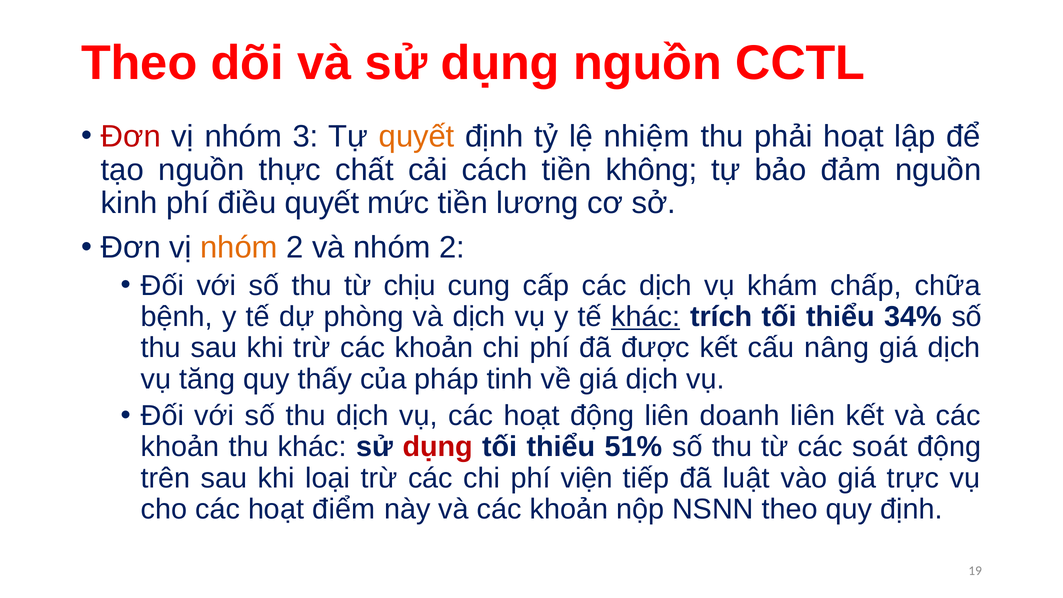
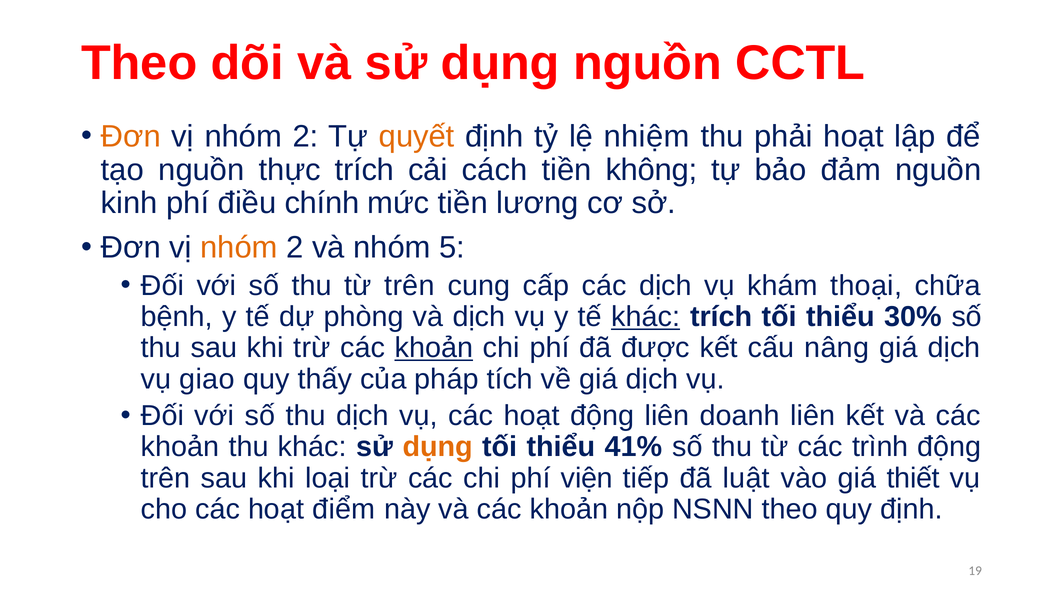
Đơn at (131, 136) colour: red -> orange
3 at (306, 136): 3 -> 2
thực chất: chất -> trích
điều quyết: quyết -> chính
và nhóm 2: 2 -> 5
từ chịu: chịu -> trên
chấp: chấp -> thoại
34%: 34% -> 30%
khoản at (434, 348) underline: none -> present
tăng: tăng -> giao
tinh: tinh -> tích
dụng at (438, 447) colour: red -> orange
51%: 51% -> 41%
soát: soát -> trình
trực: trực -> thiết
